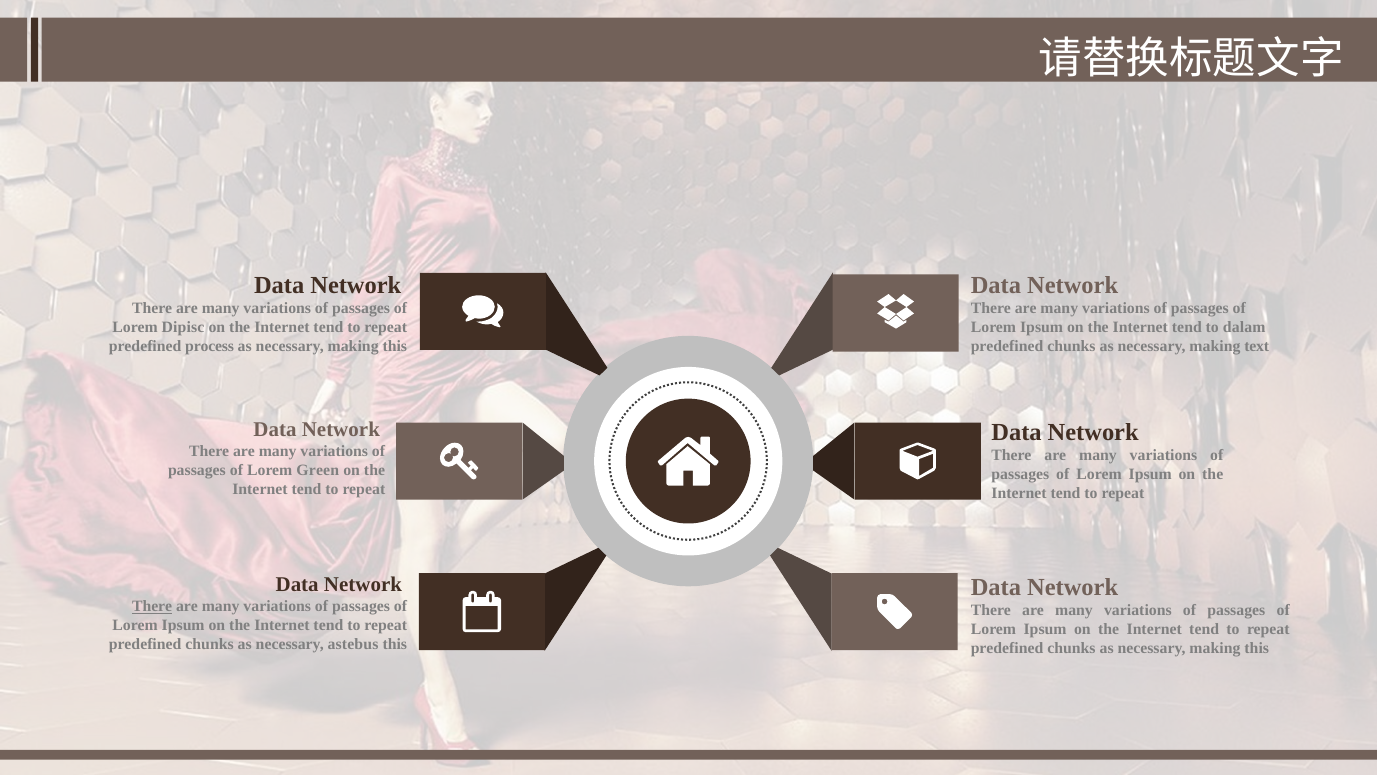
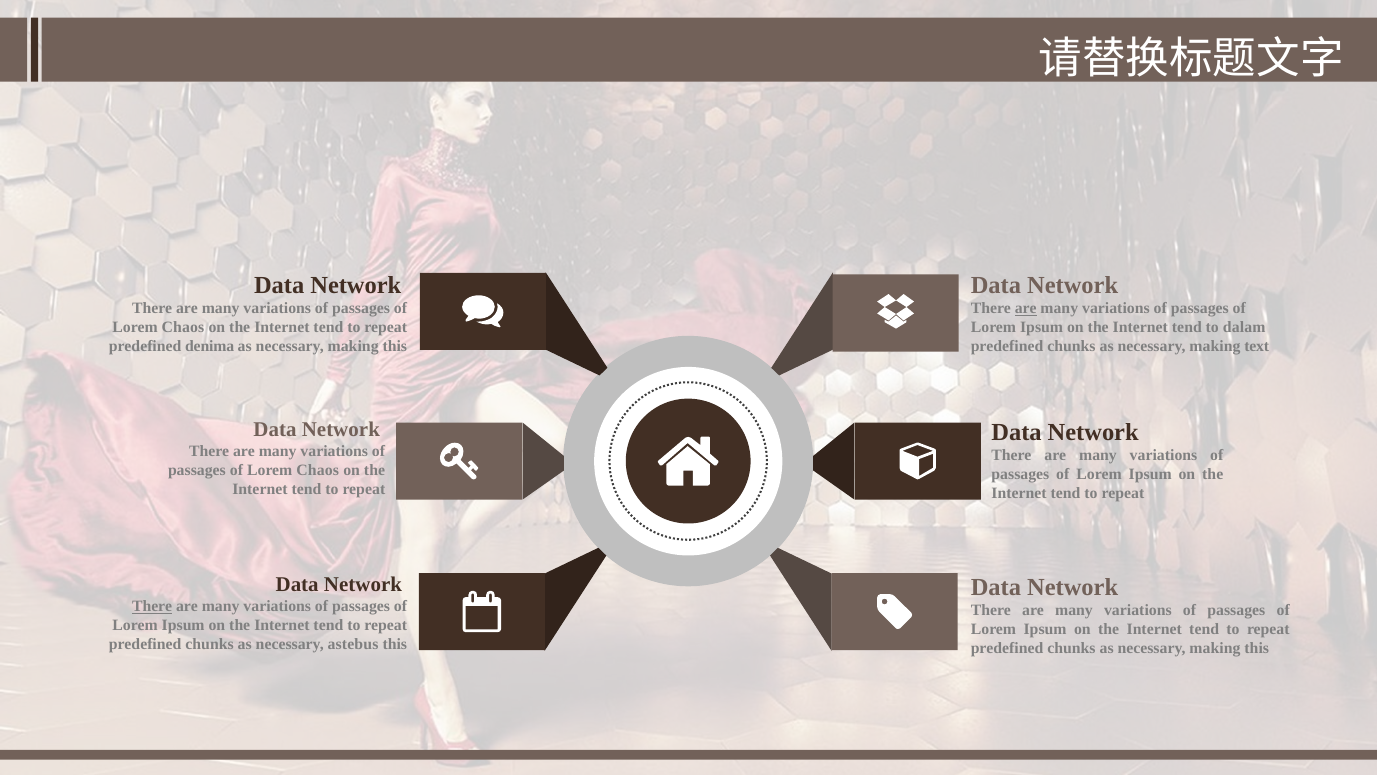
are at (1026, 308) underline: none -> present
Dipisc at (183, 327): Dipisc -> Chaos
process: process -> denima
Green at (318, 470): Green -> Chaos
